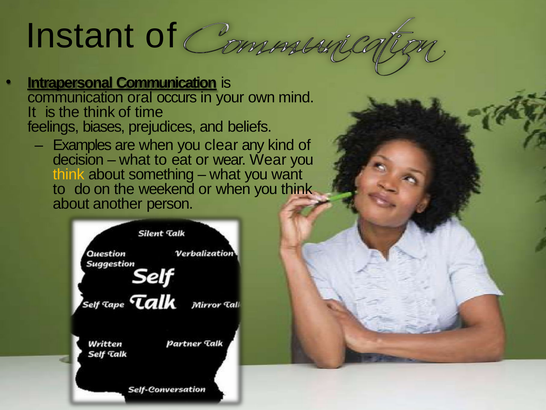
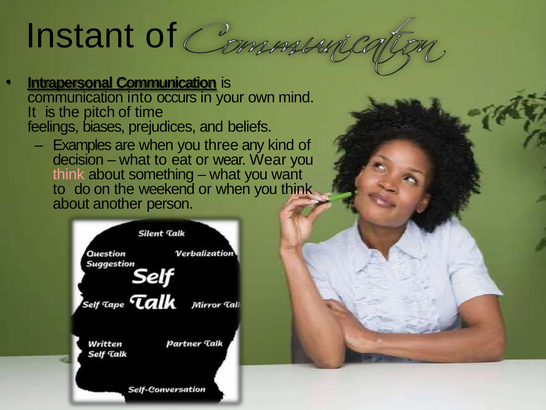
oral: oral -> into
the think: think -> pitch
clear: clear -> three
think at (69, 174) colour: yellow -> pink
